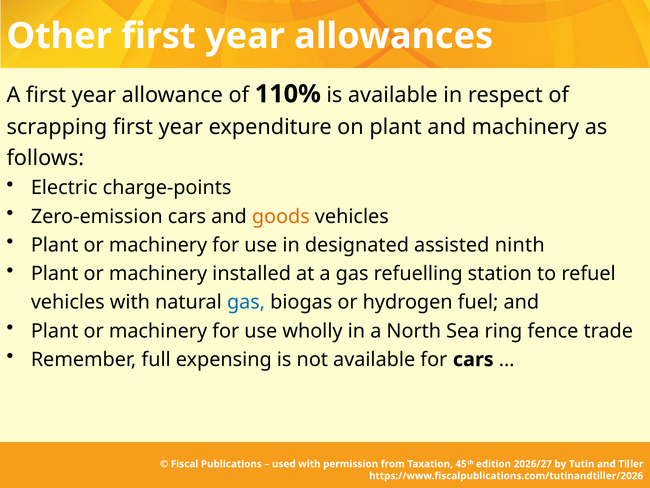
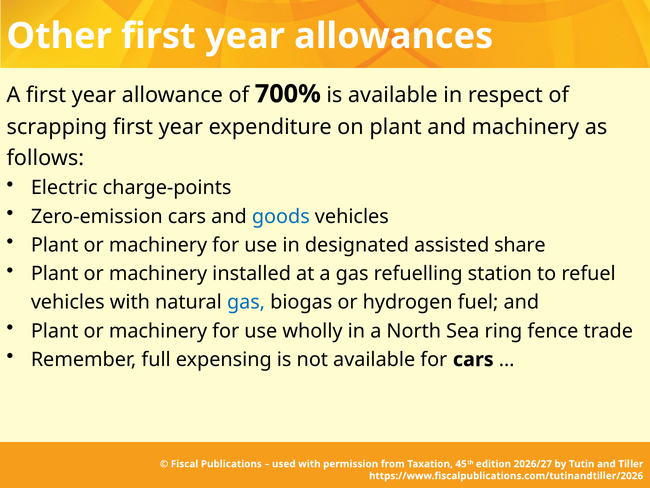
110%: 110% -> 700%
goods colour: orange -> blue
ninth: ninth -> share
